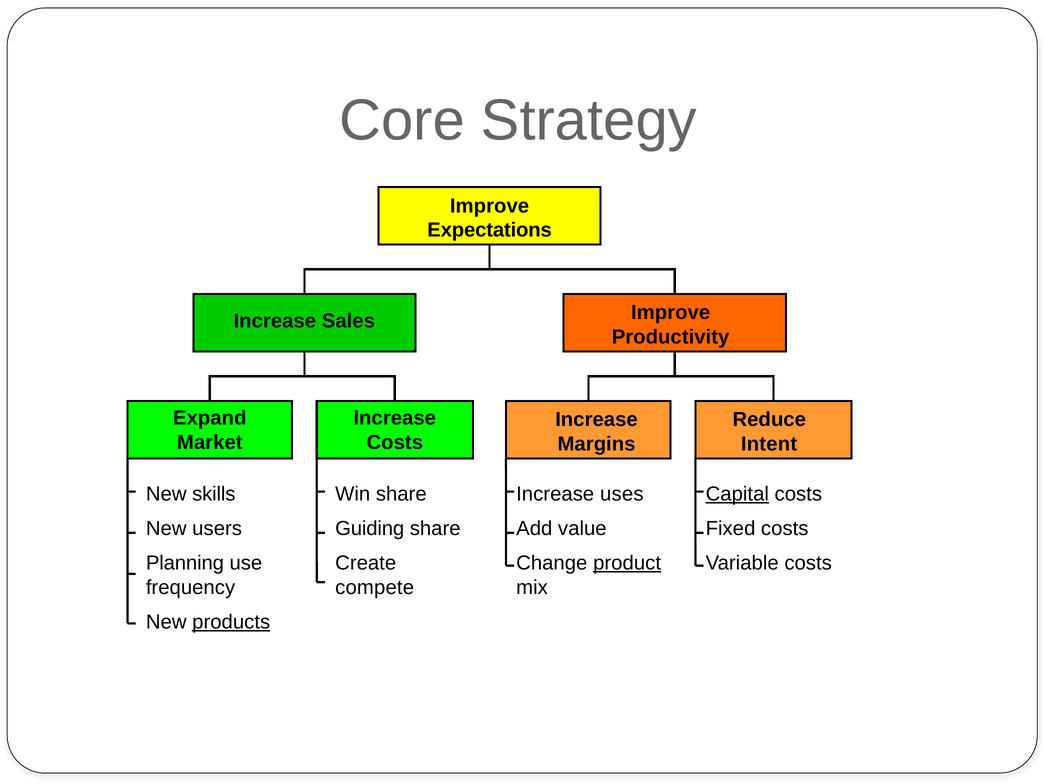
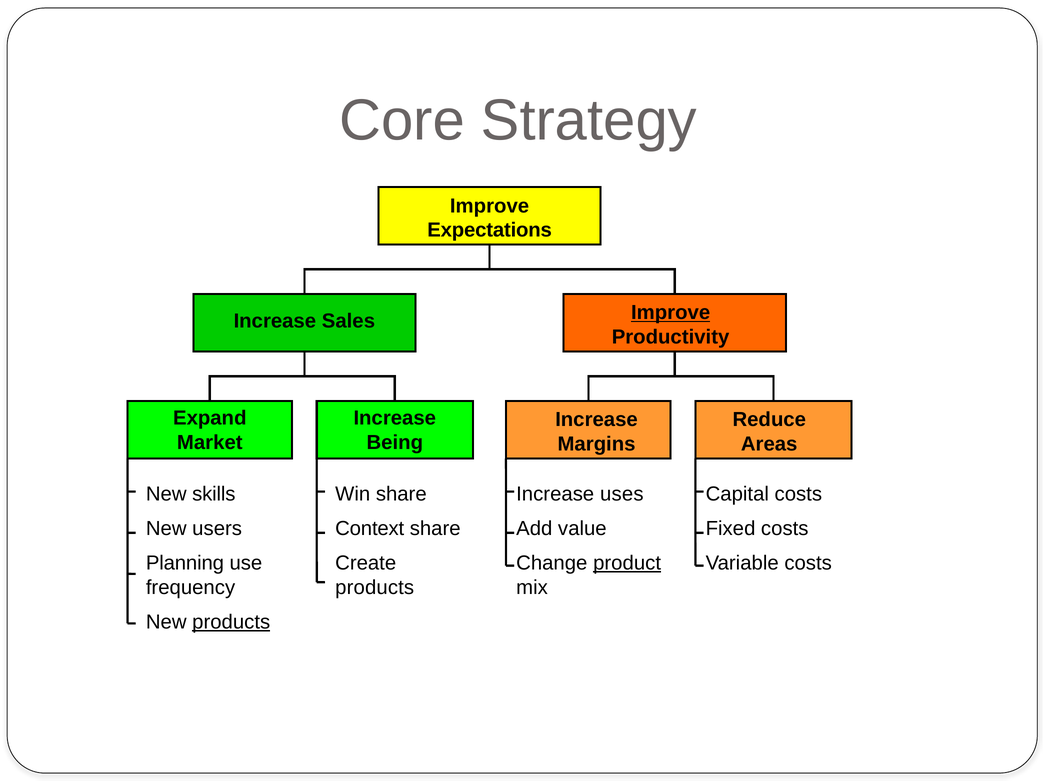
Improve at (671, 313) underline: none -> present
Costs at (395, 442): Costs -> Being
Intent: Intent -> Areas
Capital underline: present -> none
Guiding: Guiding -> Context
compete at (375, 587): compete -> products
